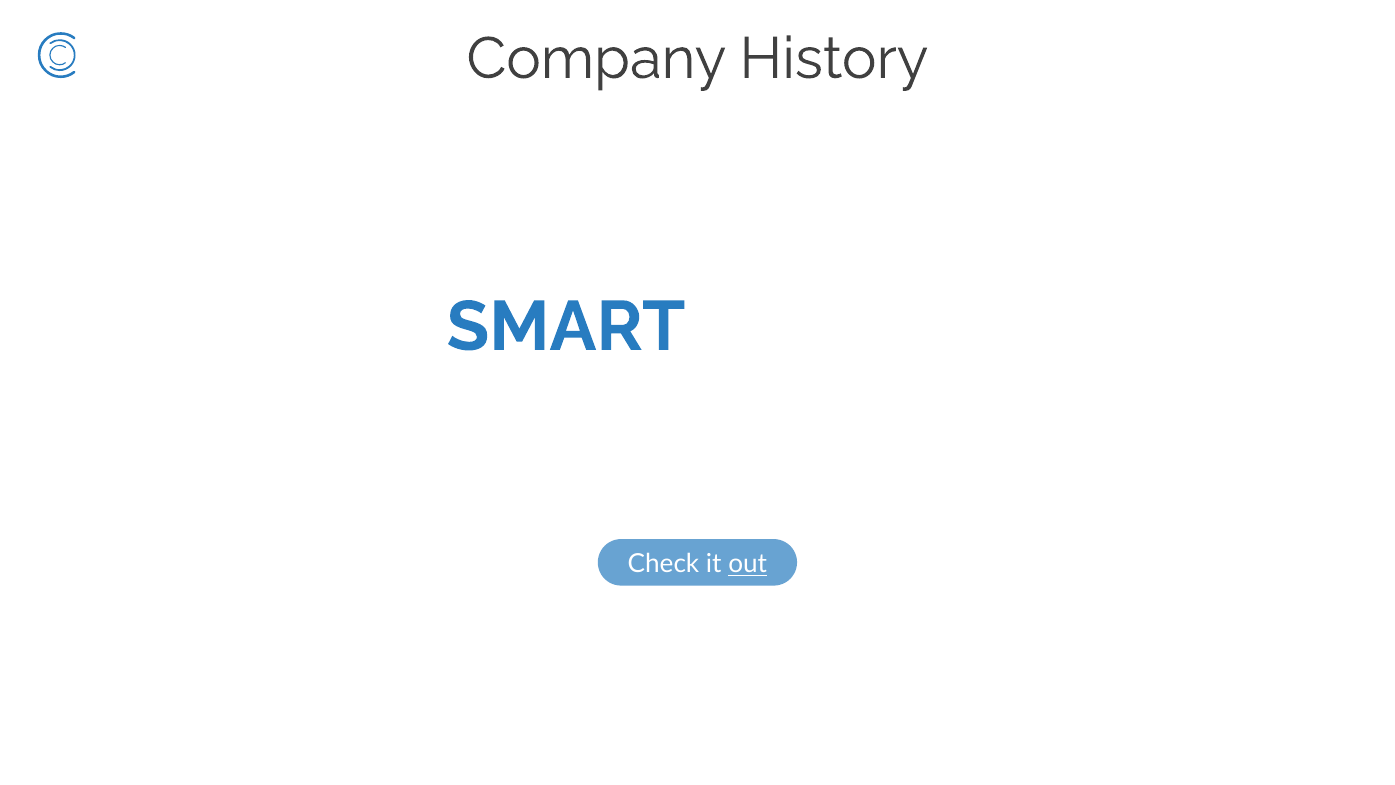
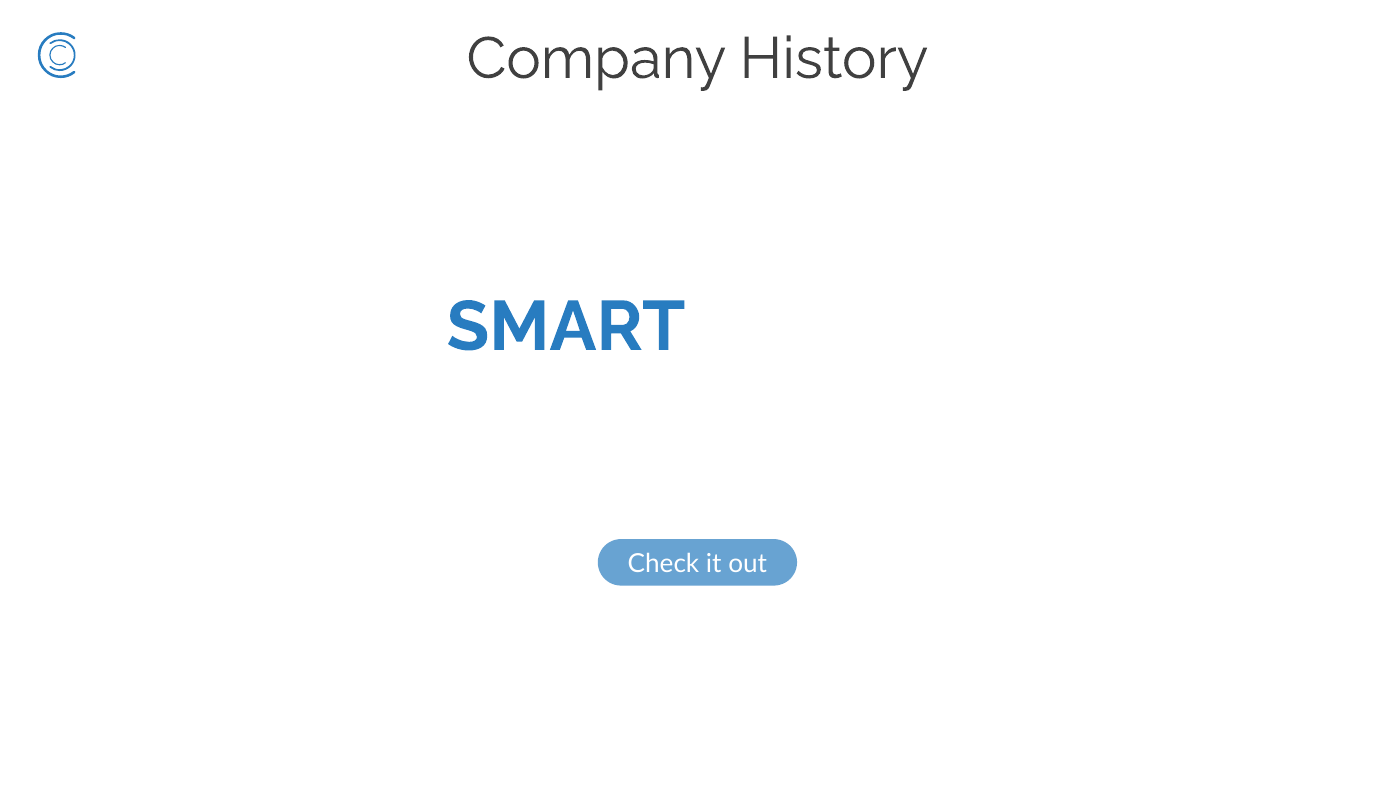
out underline: present -> none
